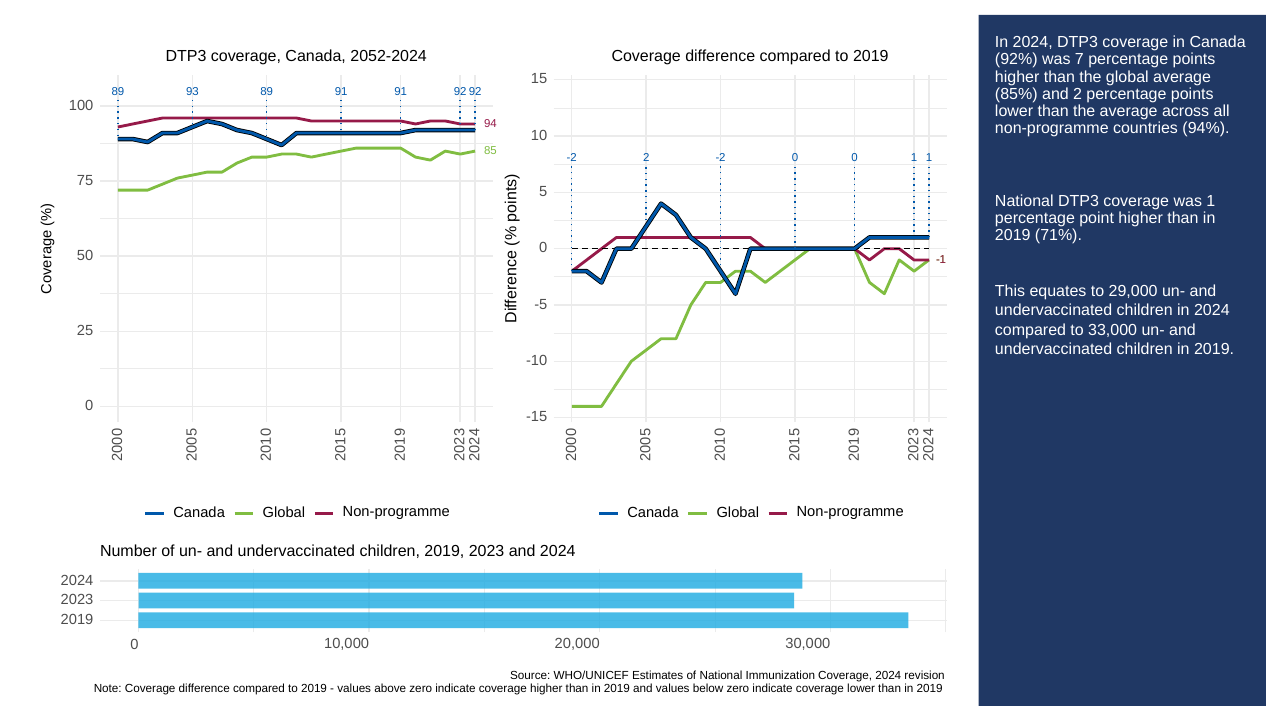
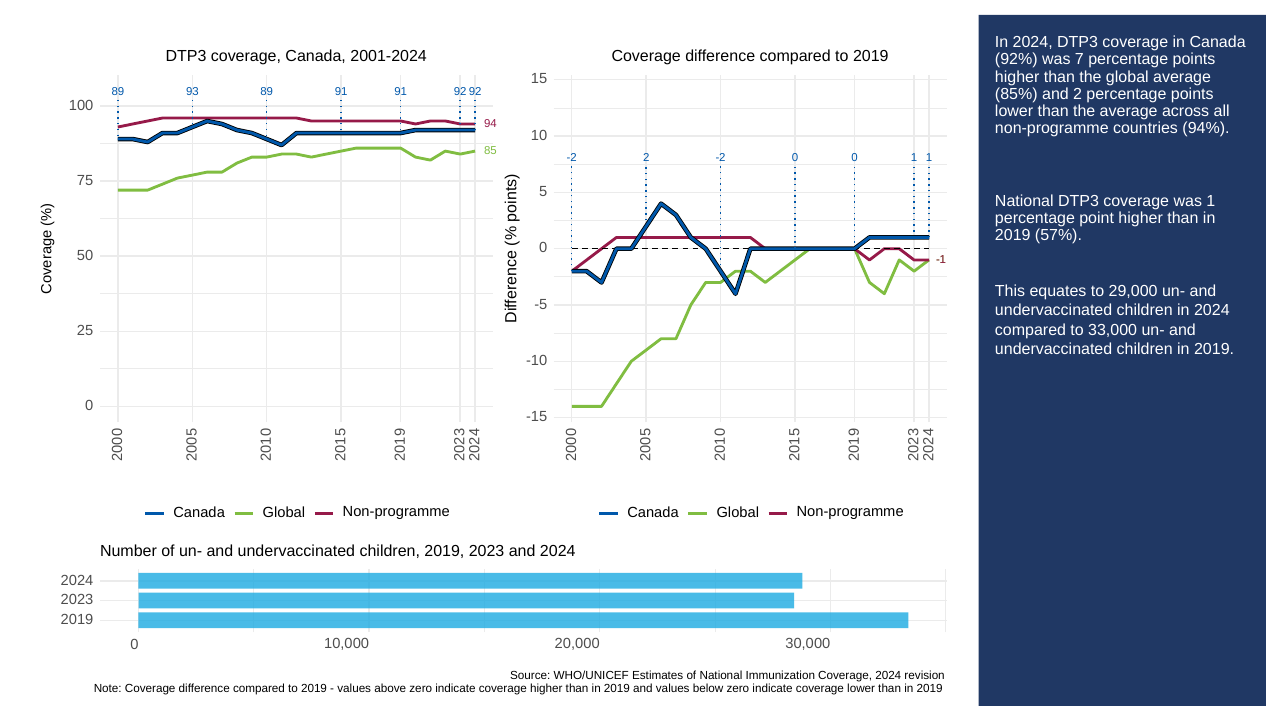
2052-2024: 2052-2024 -> 2001-2024
71%: 71% -> 57%
